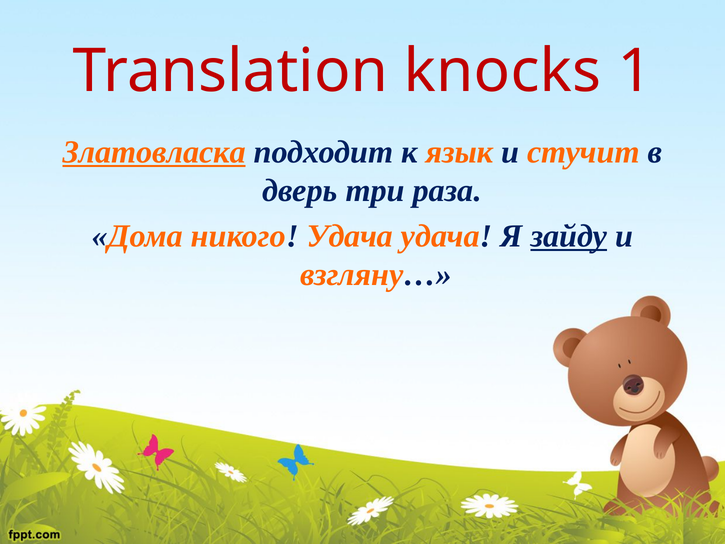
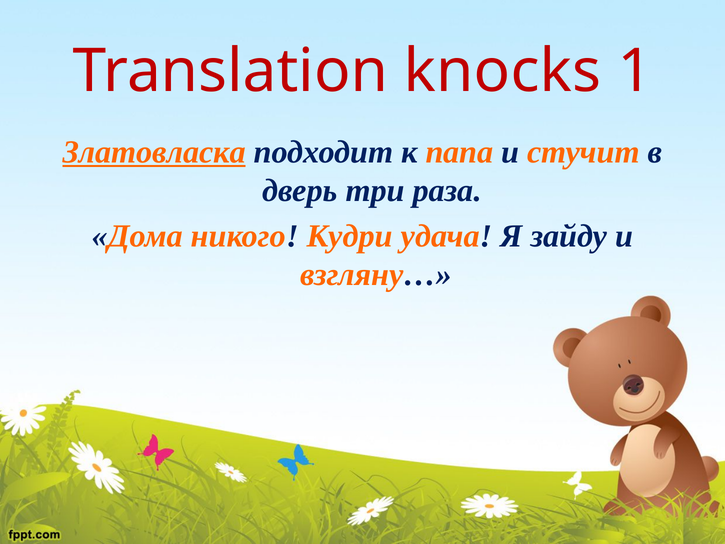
язык: язык -> папа
никого Удача: Удача -> Кудри
зайду underline: present -> none
